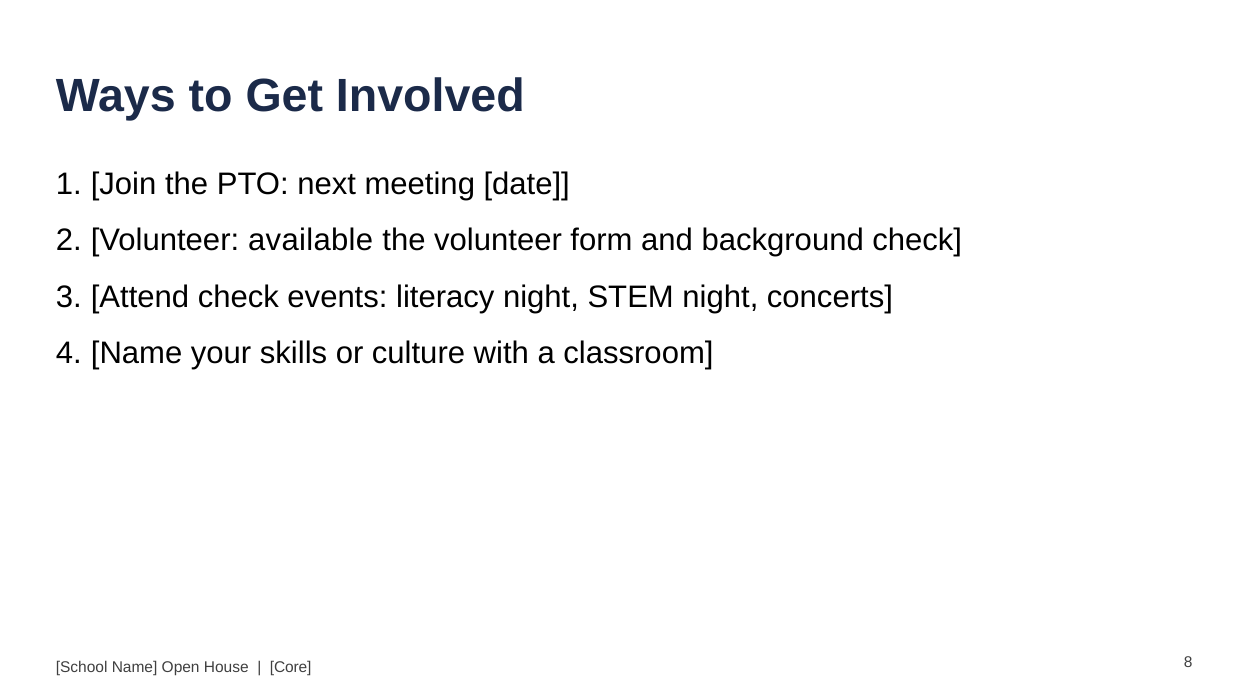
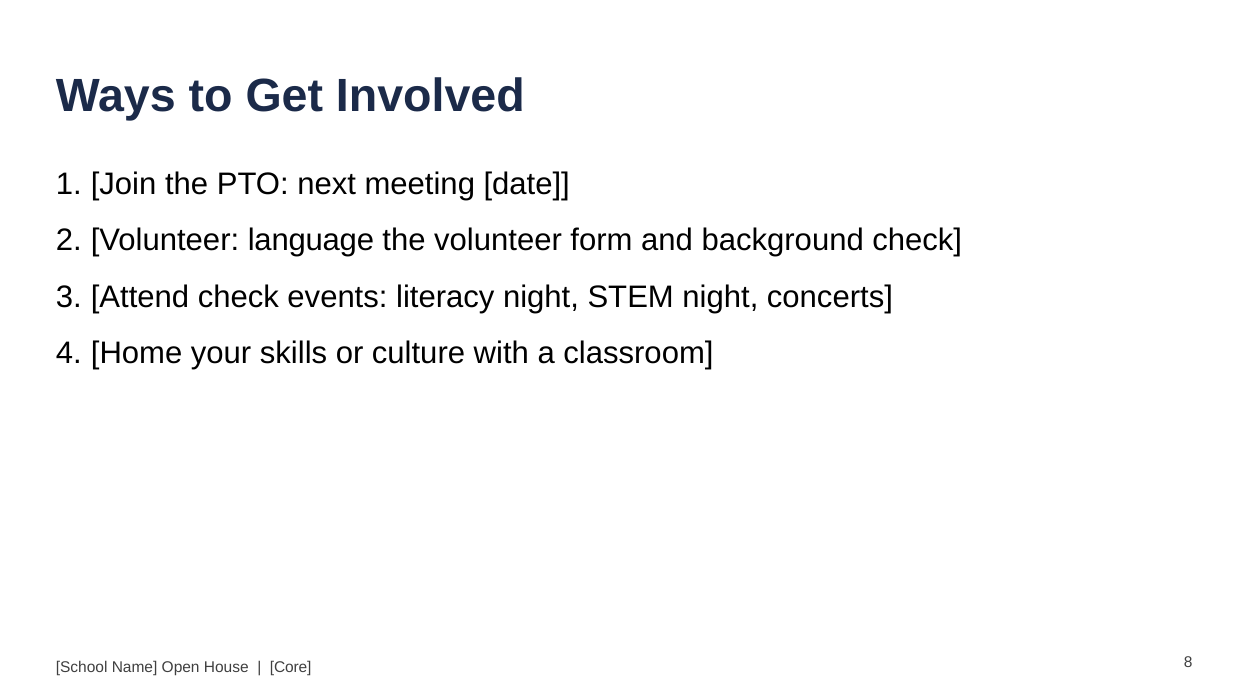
available: available -> language
Name at (137, 353): Name -> Home
